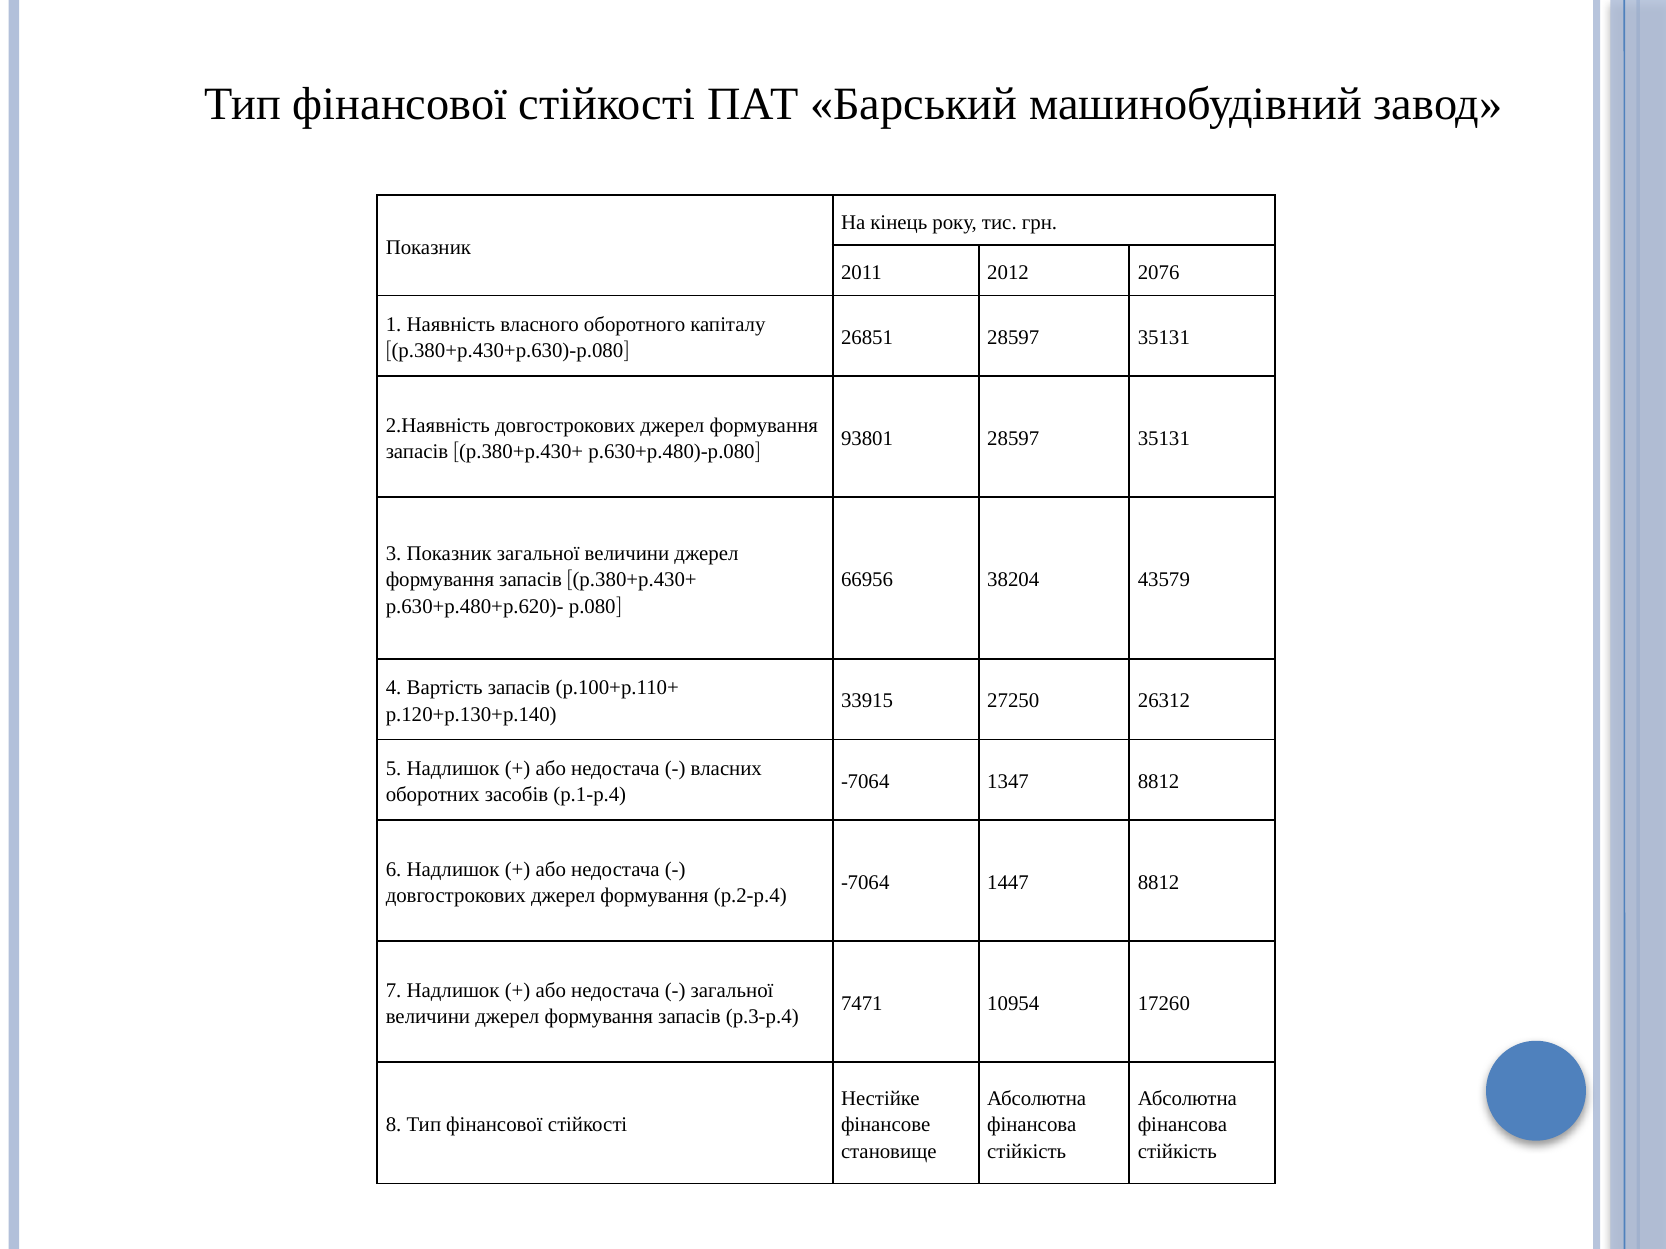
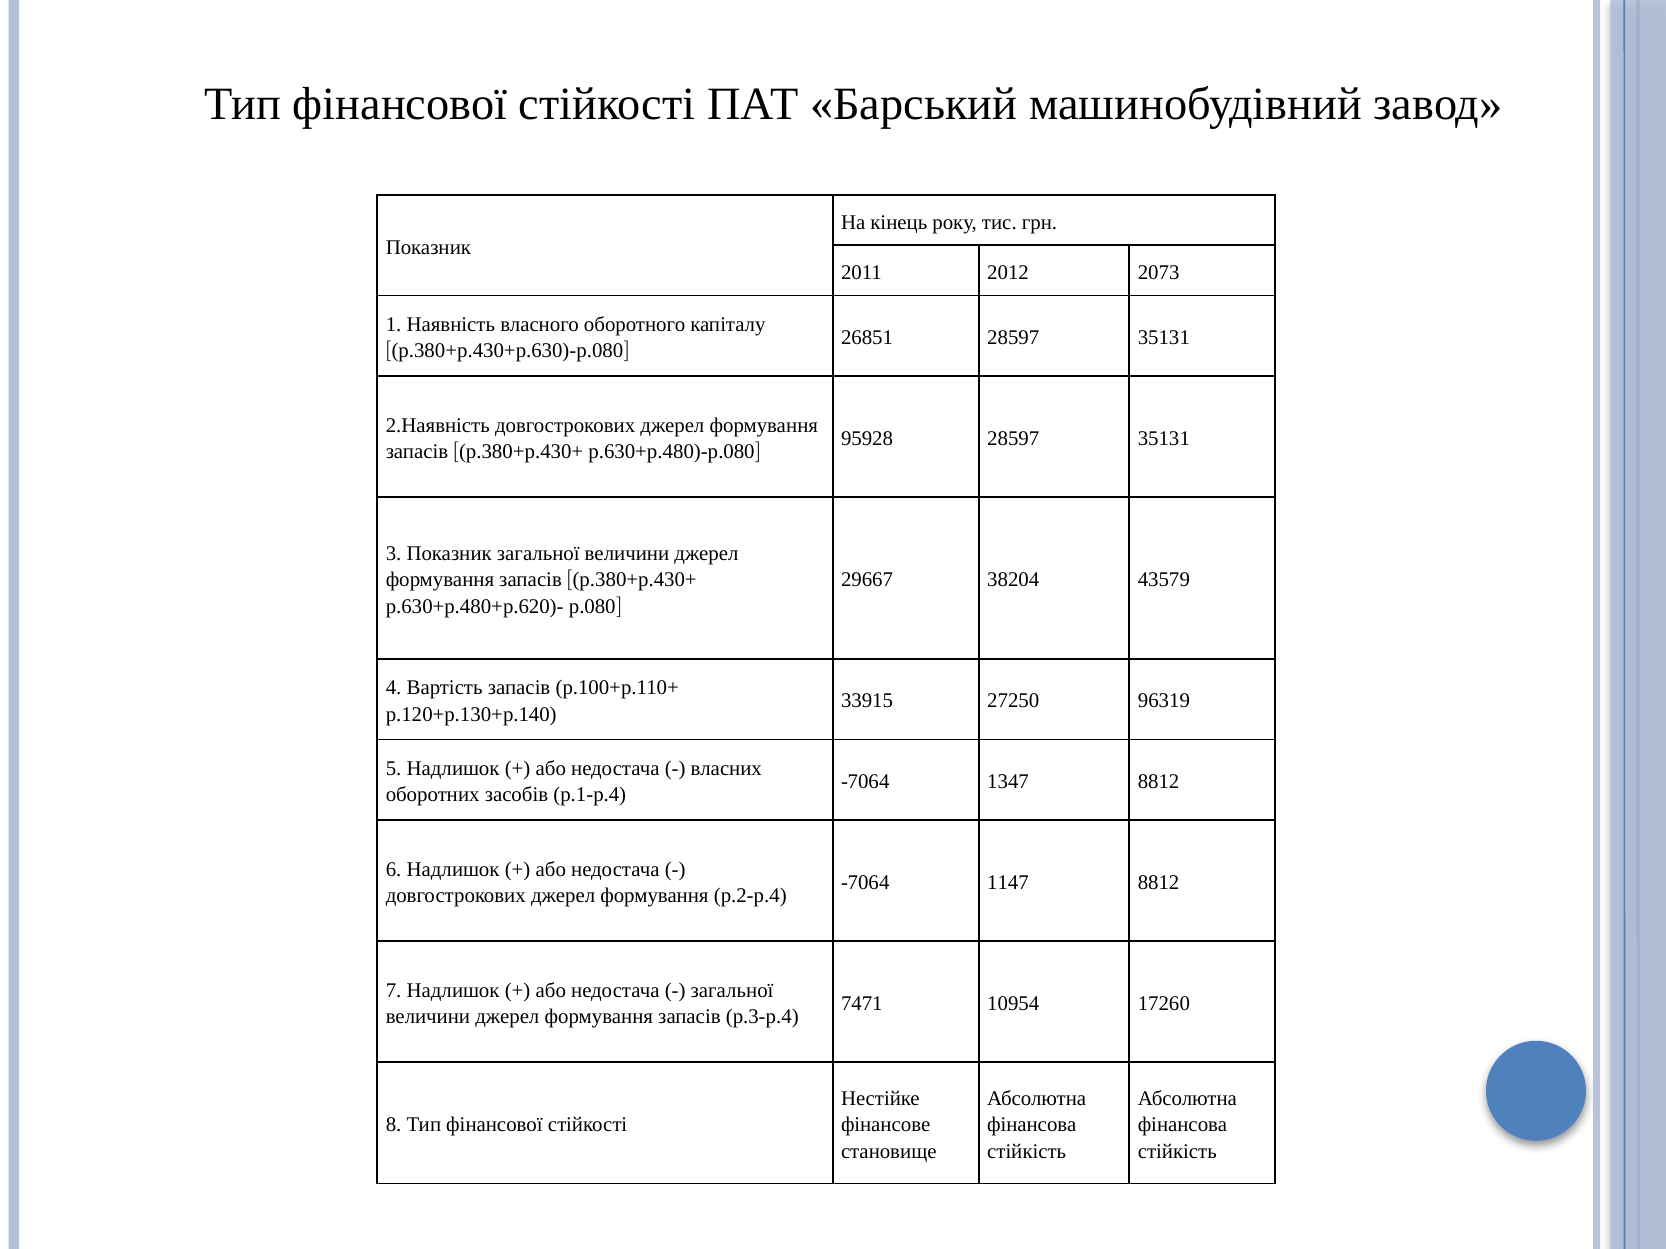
2076: 2076 -> 2073
93801: 93801 -> 95928
66956: 66956 -> 29667
26312: 26312 -> 96319
1447: 1447 -> 1147
